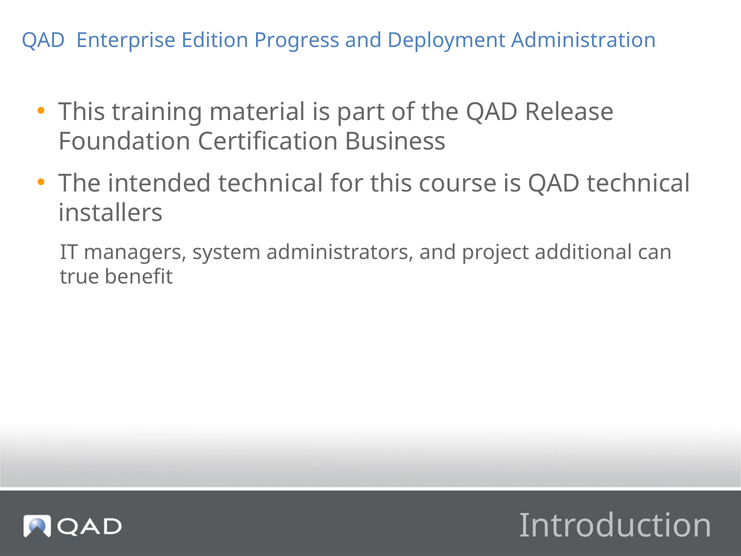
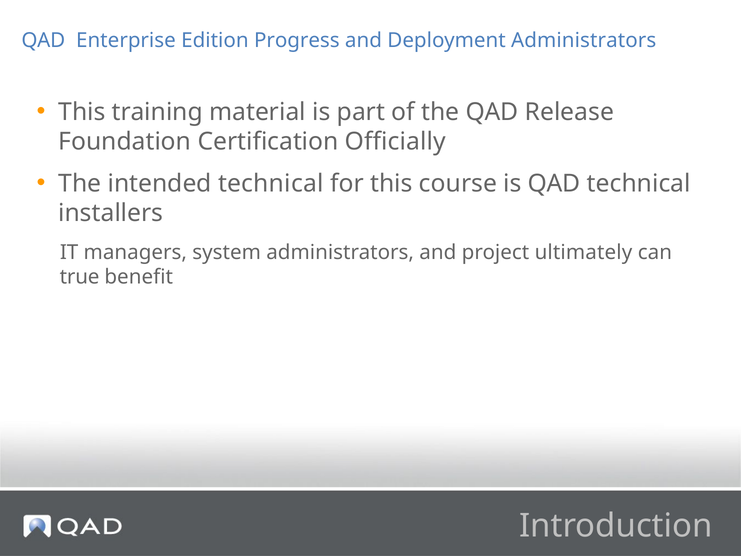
Deployment Administration: Administration -> Administrators
Business: Business -> Officially
additional: additional -> ultimately
